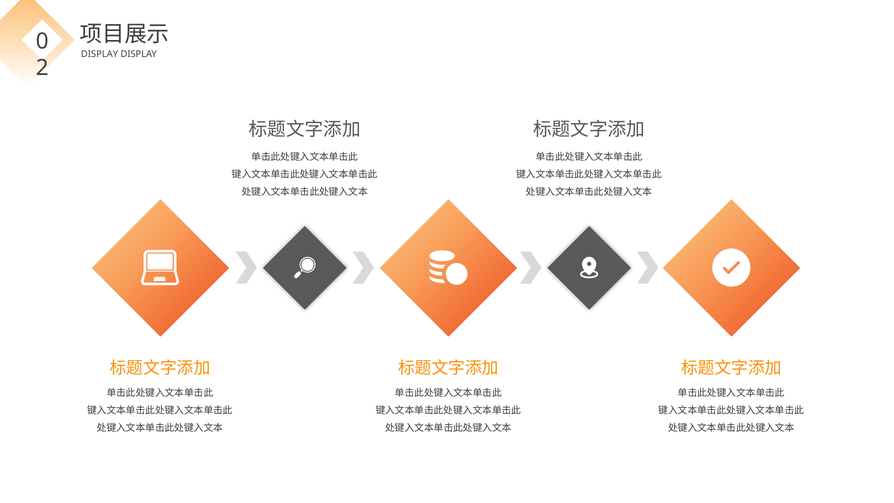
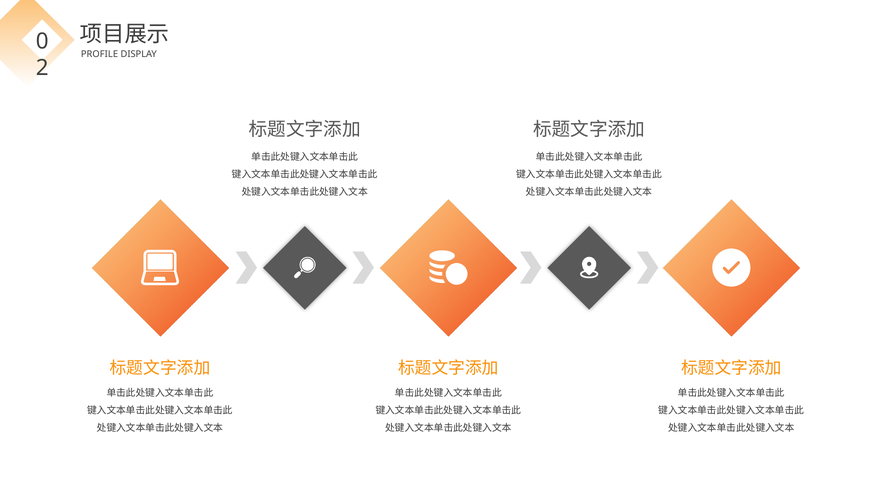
DISPLAY at (100, 54): DISPLAY -> PROFILE
